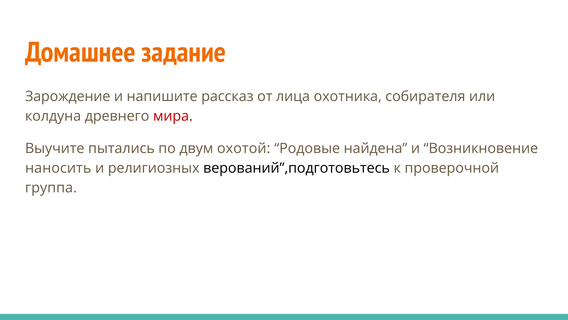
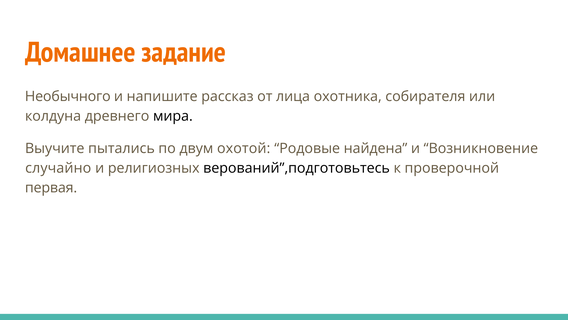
Зарождение: Зарождение -> Необычного
мира colour: red -> black
наносить: наносить -> случайно
группа: группа -> первая
